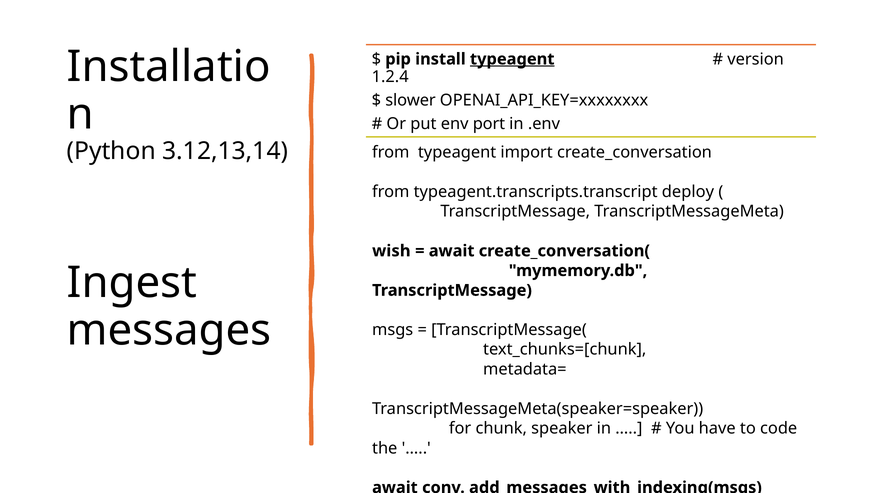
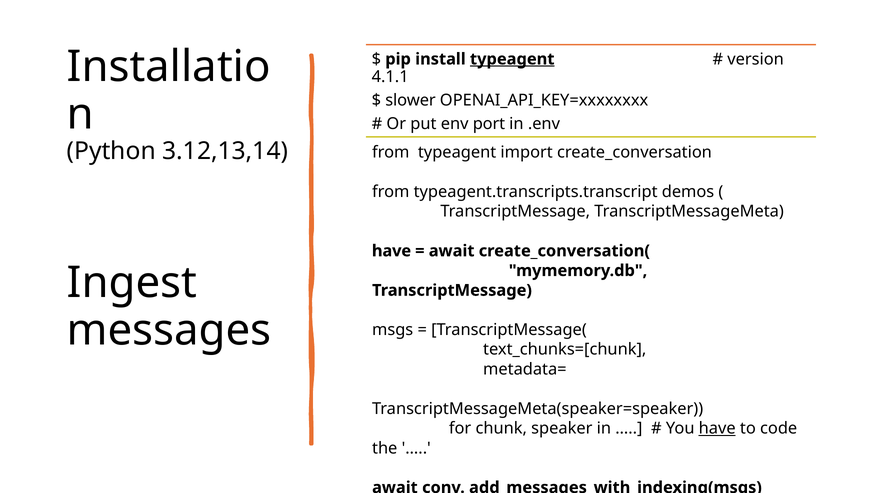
1.2.4: 1.2.4 -> 4.1.1
deploy: deploy -> demos
wish at (391, 251): wish -> have
have at (717, 428) underline: none -> present
